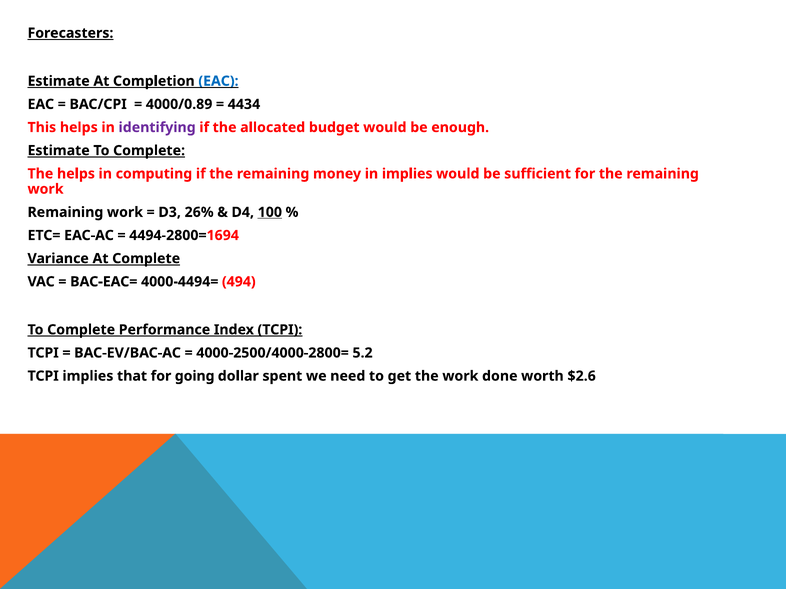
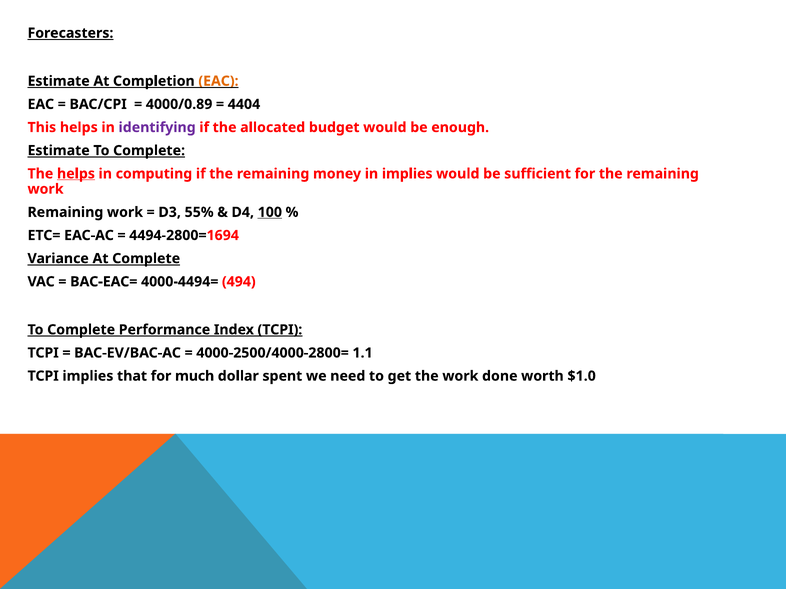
EAC at (218, 81) colour: blue -> orange
4434: 4434 -> 4404
helps at (76, 174) underline: none -> present
26%: 26% -> 55%
5.2: 5.2 -> 1.1
going: going -> much
$2.6: $2.6 -> $1.0
